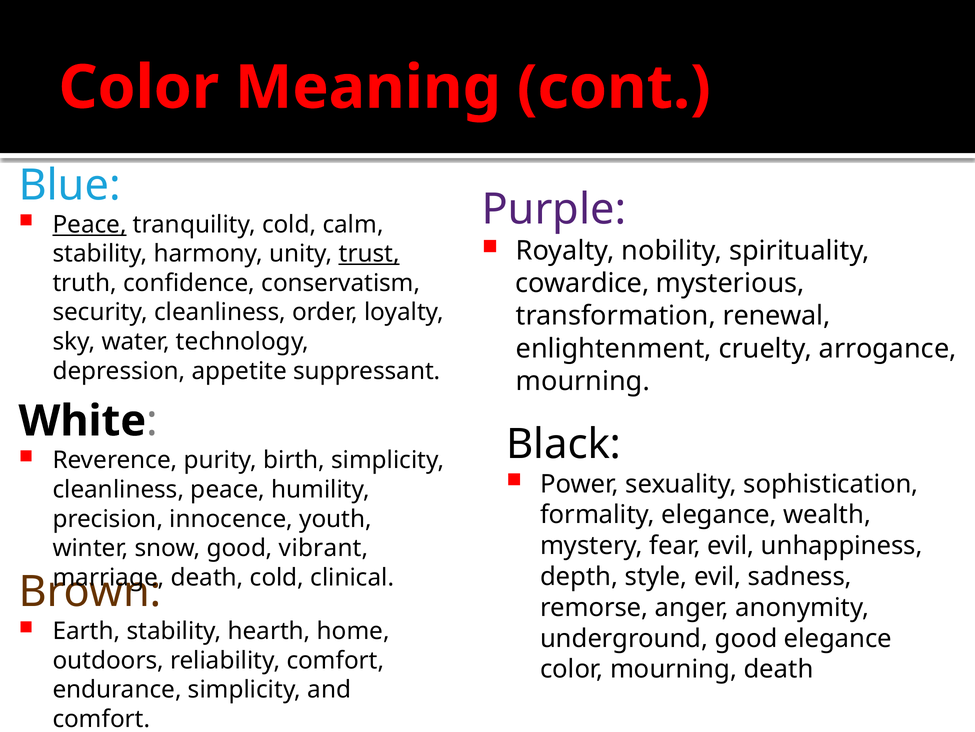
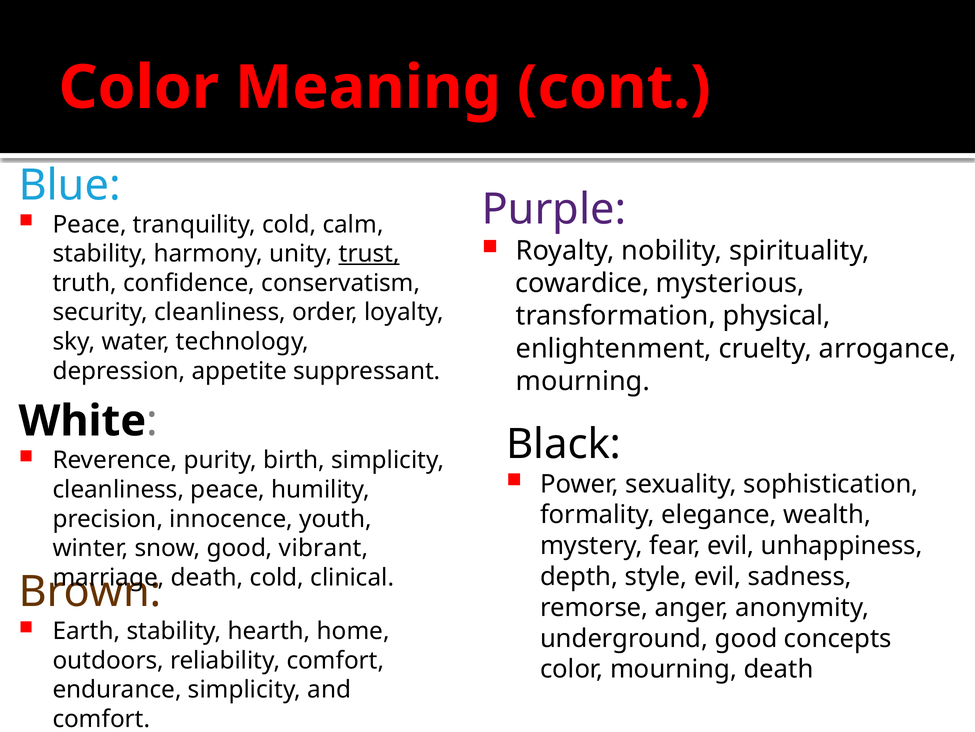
Peace at (90, 224) underline: present -> none
renewal: renewal -> physical
good elegance: elegance -> concepts
